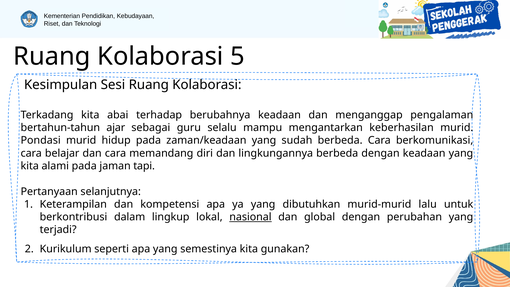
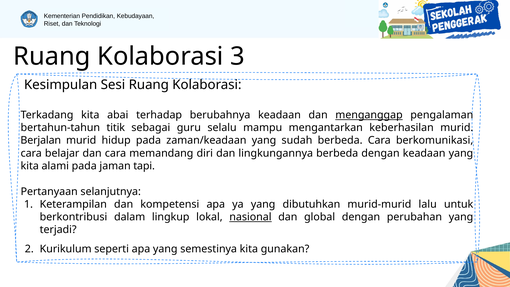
5: 5 -> 3
menganggap underline: none -> present
ajar: ajar -> titik
Pondasi: Pondasi -> Berjalan
